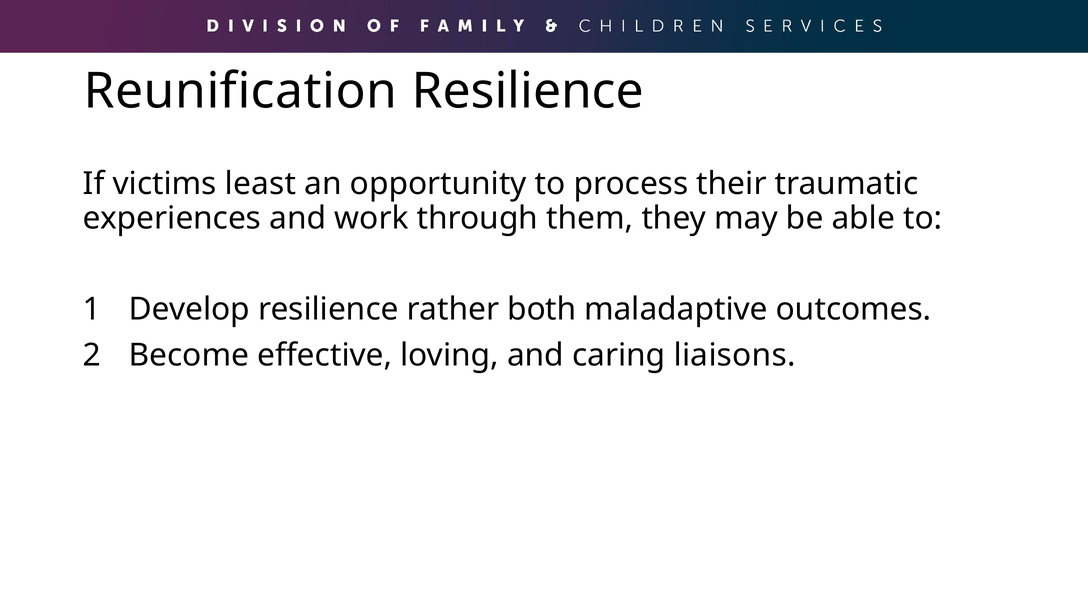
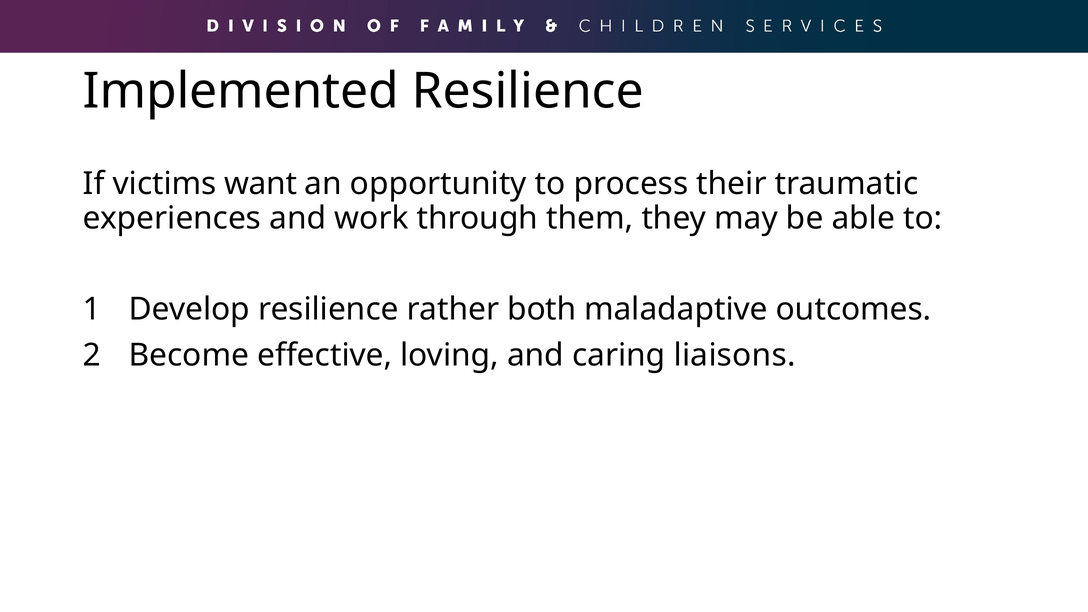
Reunification: Reunification -> Implemented
least: least -> want
